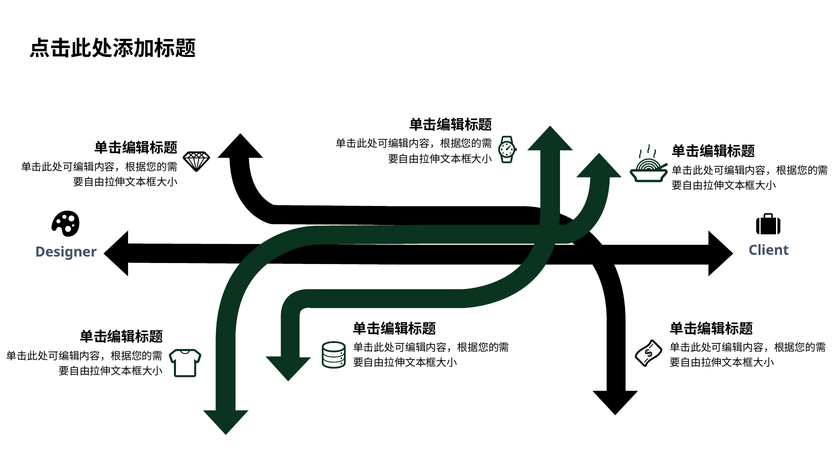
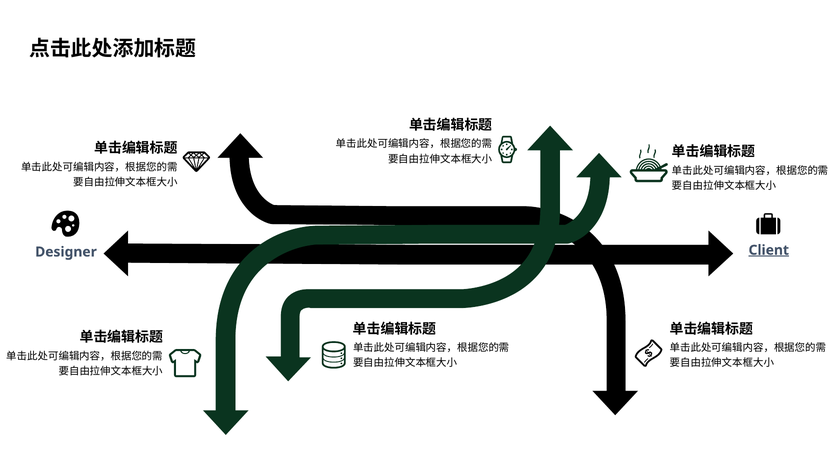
Client underline: none -> present
